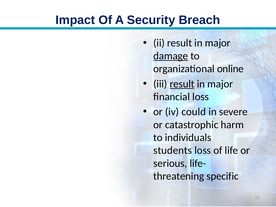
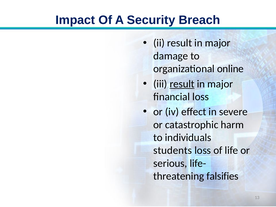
damage underline: present -> none
could: could -> effect
specific: specific -> falsifies
